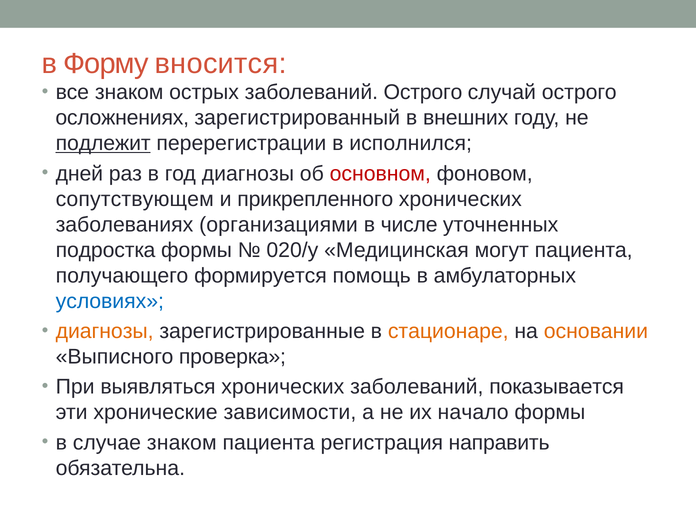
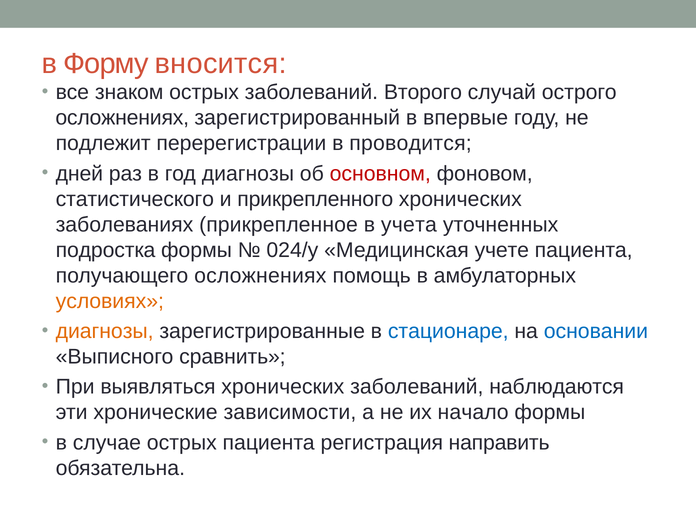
заболеваний Острого: Острого -> Второго
внешних: внешних -> впервые
подлежит underline: present -> none
исполнился: исполнился -> проводится
сопутствующем: сопутствующем -> статистического
организациями: организациями -> прикрепленное
числе: числе -> учета
020/у: 020/у -> 024/у
могут: могут -> учете
получающего формируется: формируется -> осложнениях
условиях colour: blue -> orange
стационаре colour: orange -> blue
основании colour: orange -> blue
проверка: проверка -> сравнить
показывается: показывается -> наблюдаются
случае знаком: знаком -> острых
